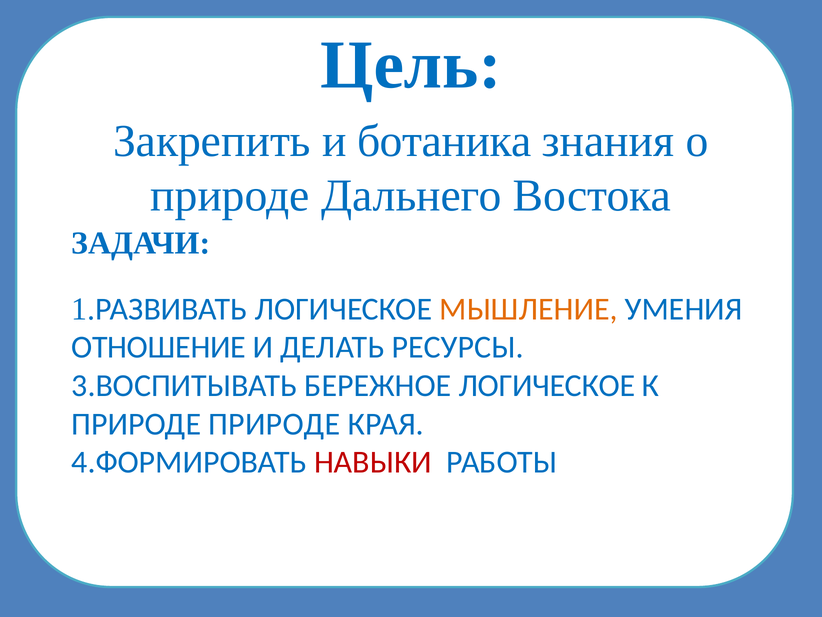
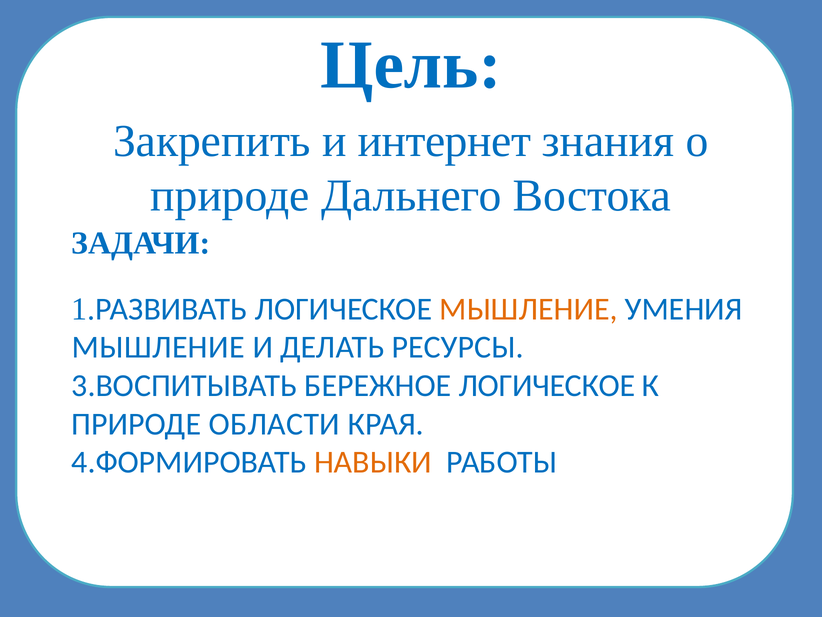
ботаника: ботаника -> интернет
ОТНОШЕНИЕ at (159, 347): ОТНОШЕНИЕ -> МЫШЛЕНИЕ
ПРИРОДЕ ПРИРОДЕ: ПРИРОДЕ -> ОБЛАСТИ
НАВЫКИ colour: red -> orange
